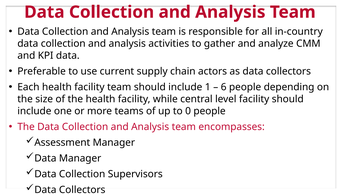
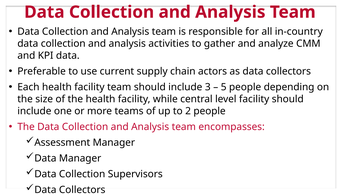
1: 1 -> 3
6: 6 -> 5
0: 0 -> 2
